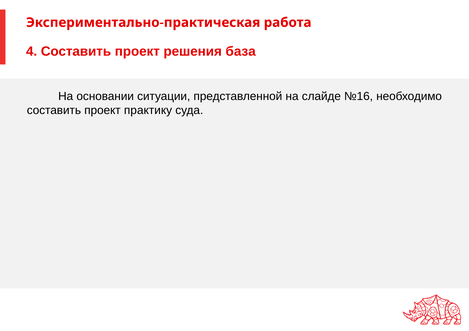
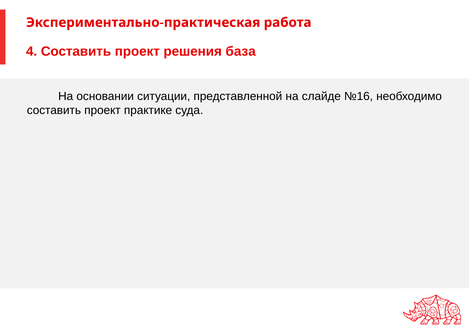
практику: практику -> практике
